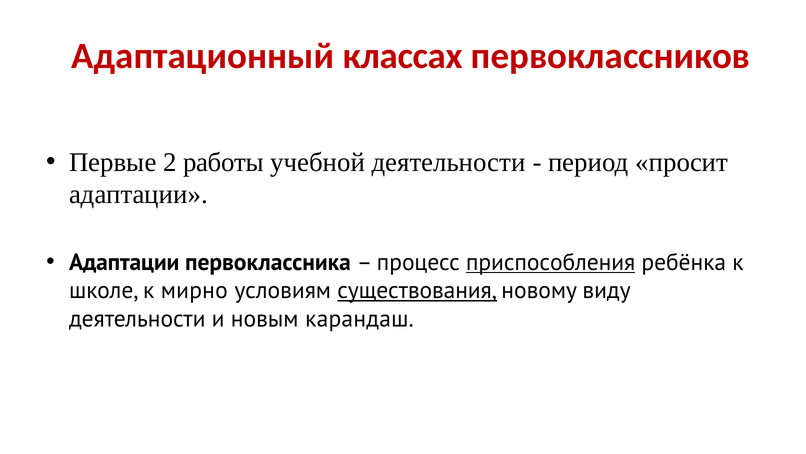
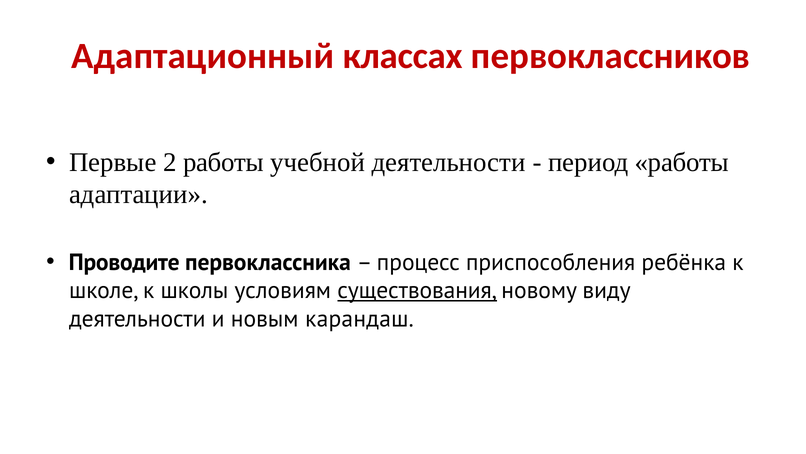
период просит: просит -> работы
Адаптации at (124, 262): Адаптации -> Проводите
приспособления underline: present -> none
мирно: мирно -> школы
